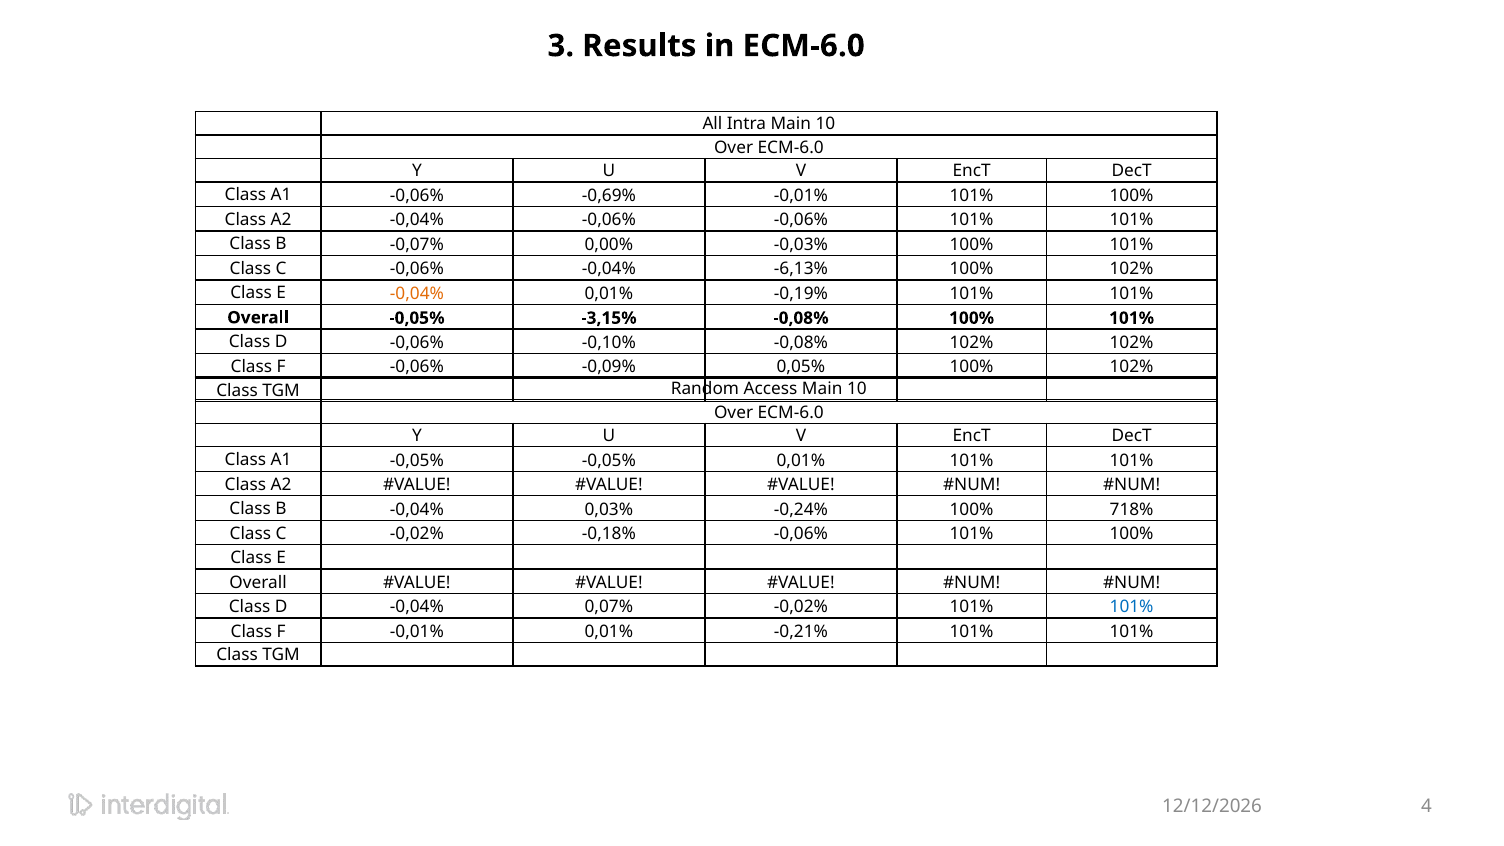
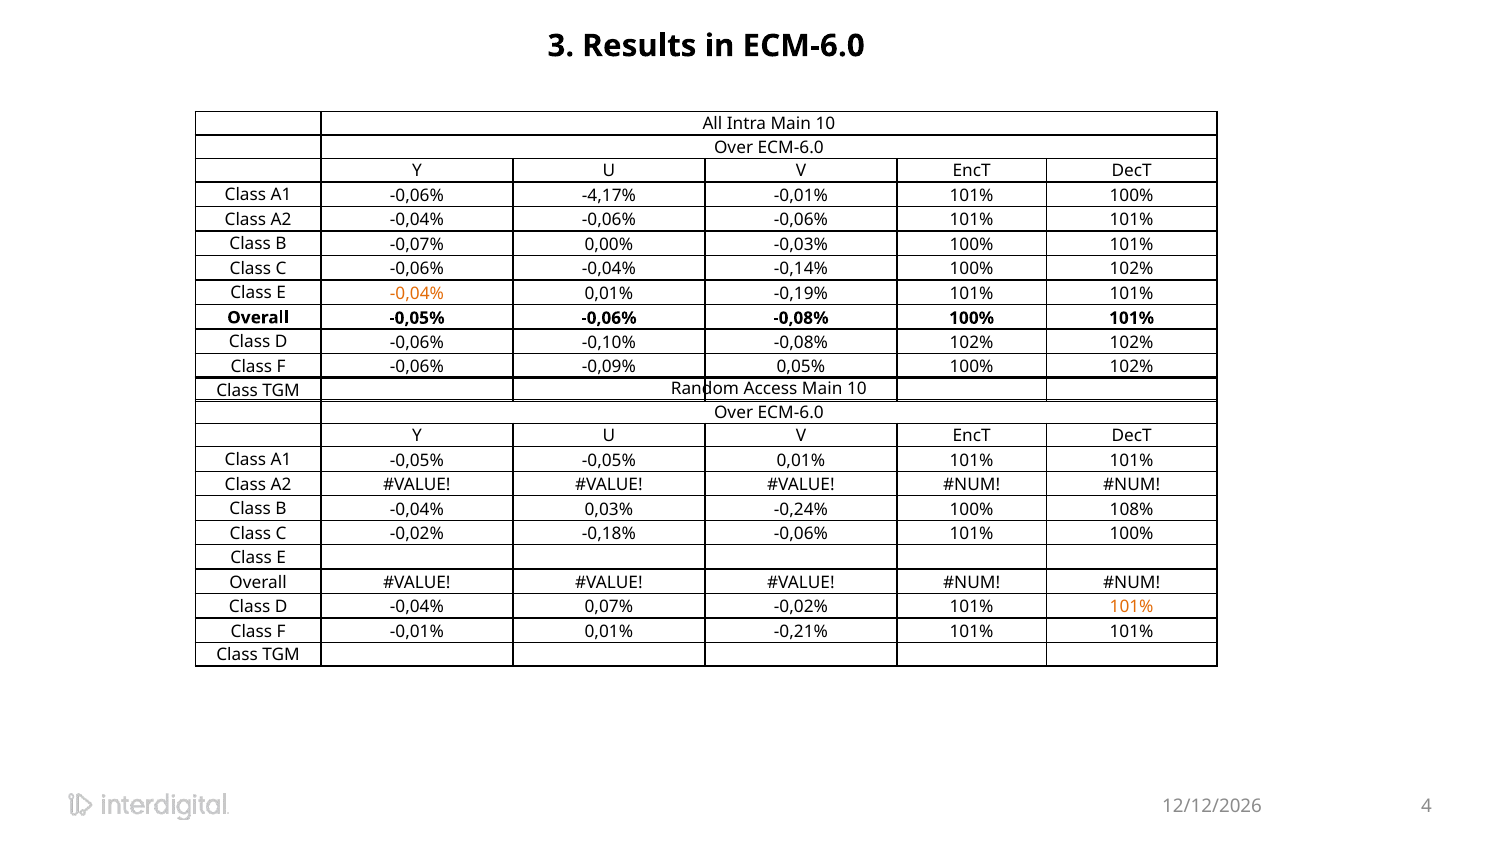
-0,69%: -0,69% -> -4,17%
-6,13%: -6,13% -> -0,14%
-0,05% -3,15%: -3,15% -> -0,06%
718%: 718% -> 108%
101% at (1132, 607) colour: blue -> orange
